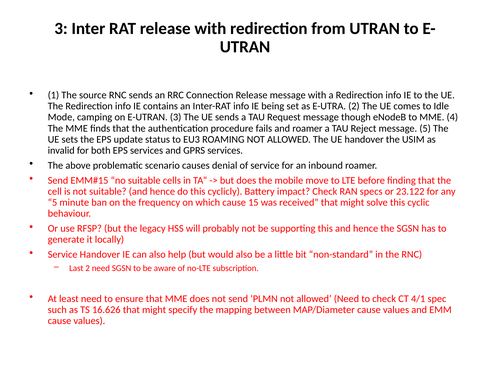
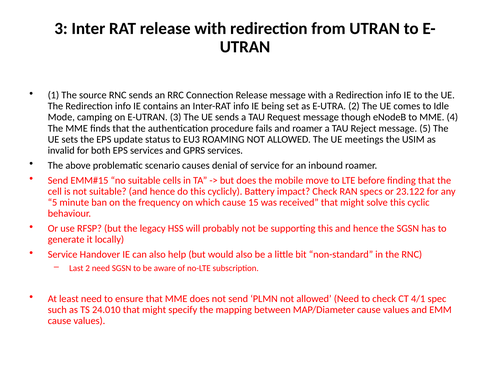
UE handover: handover -> meetings
16.626: 16.626 -> 24.010
